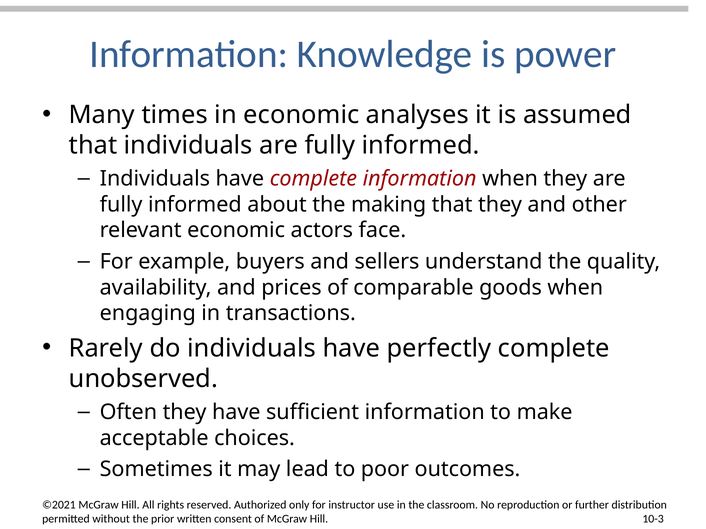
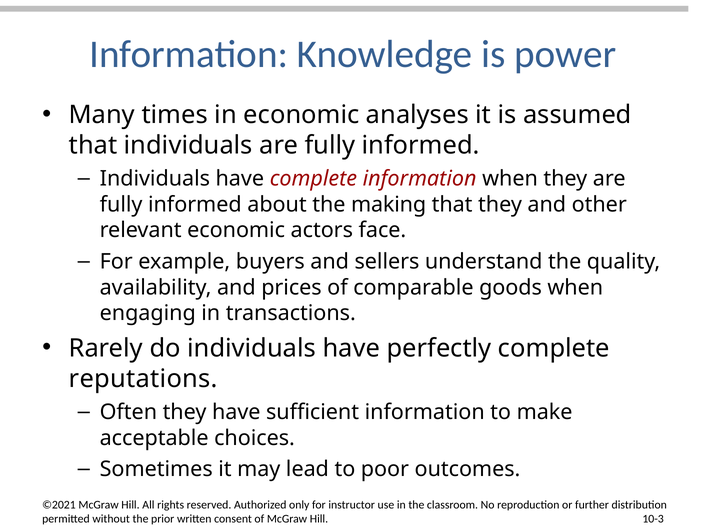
unobserved: unobserved -> reputations
